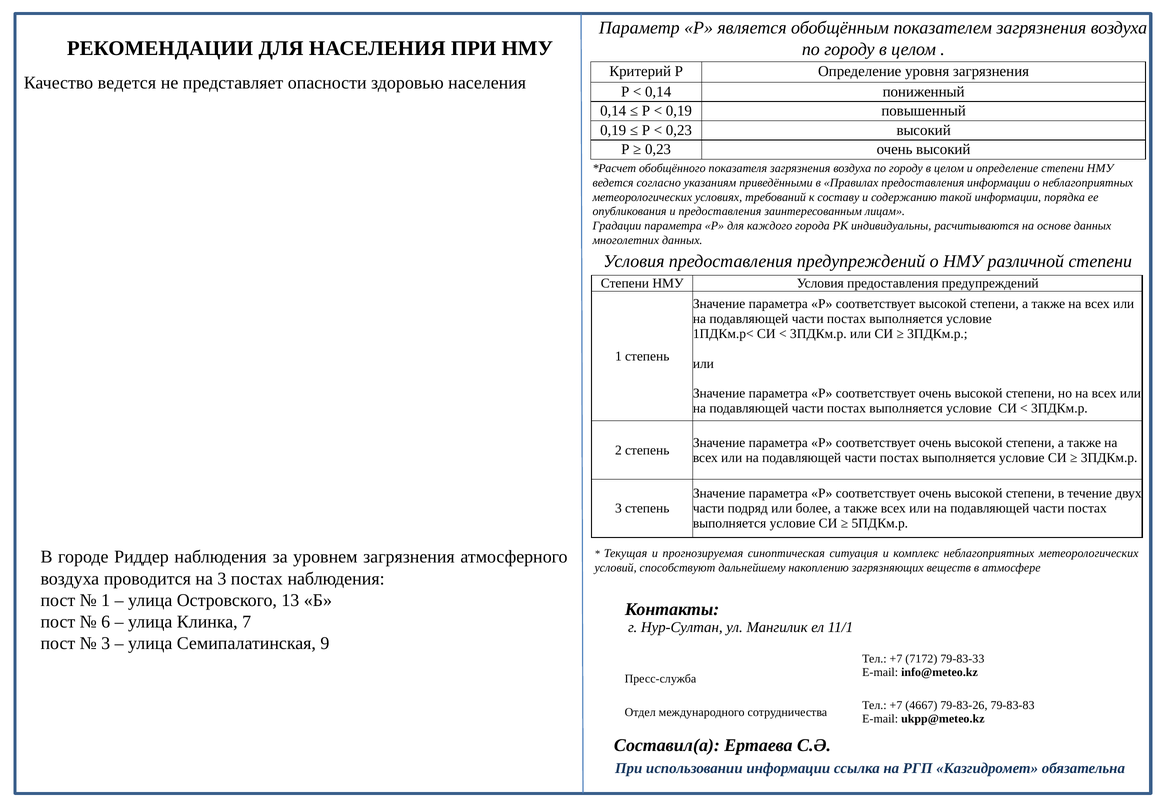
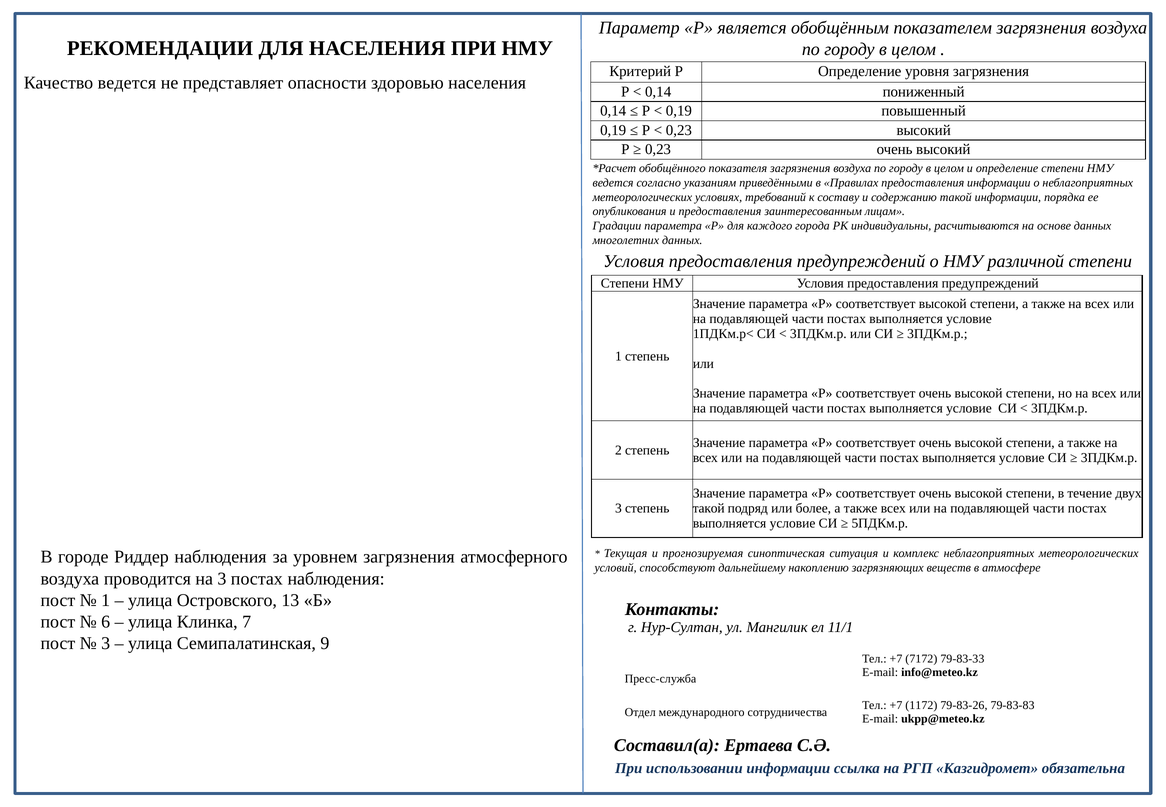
части at (709, 509): части -> такой
4667: 4667 -> 1172
